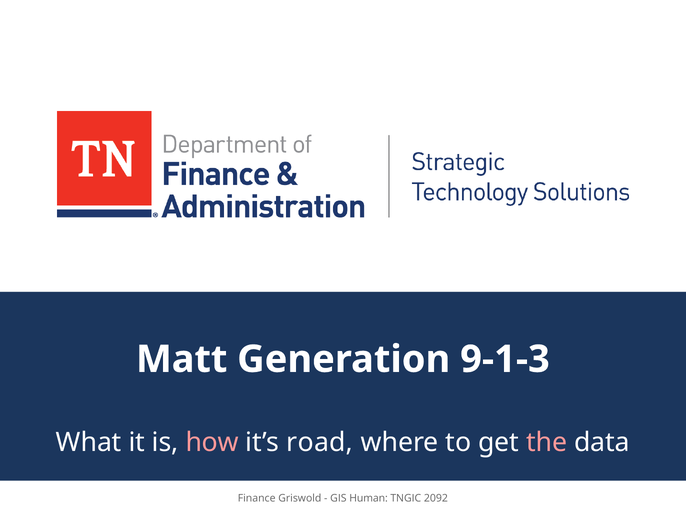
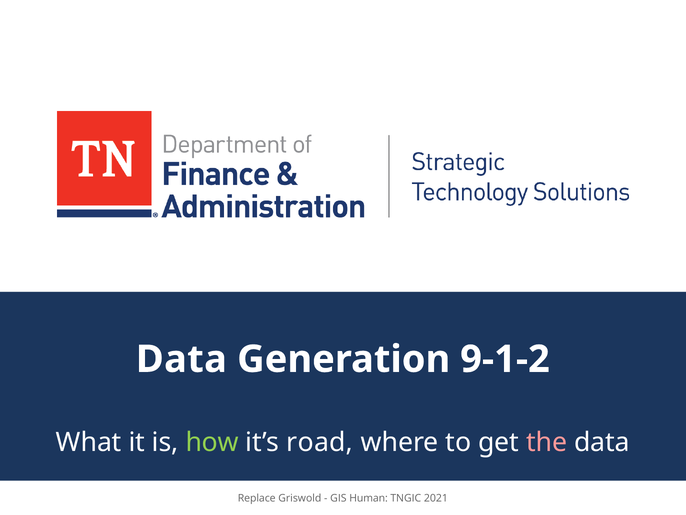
Matt at (182, 359): Matt -> Data
9-1-3: 9-1-3 -> 9-1-2
how colour: pink -> light green
Finance: Finance -> Replace
2092: 2092 -> 2021
